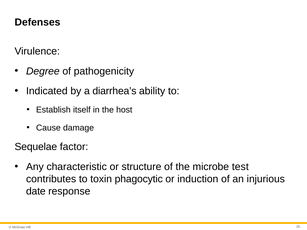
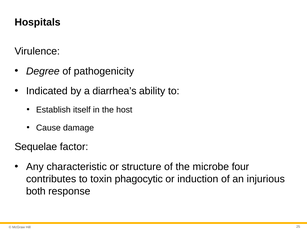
Defenses: Defenses -> Hospitals
test: test -> four
date: date -> both
